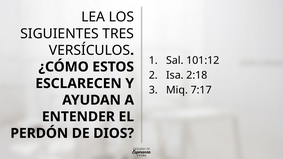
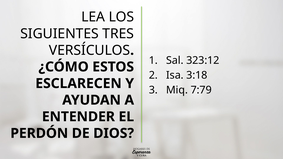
101:12: 101:12 -> 323:12
2:18: 2:18 -> 3:18
7:17: 7:17 -> 7:79
